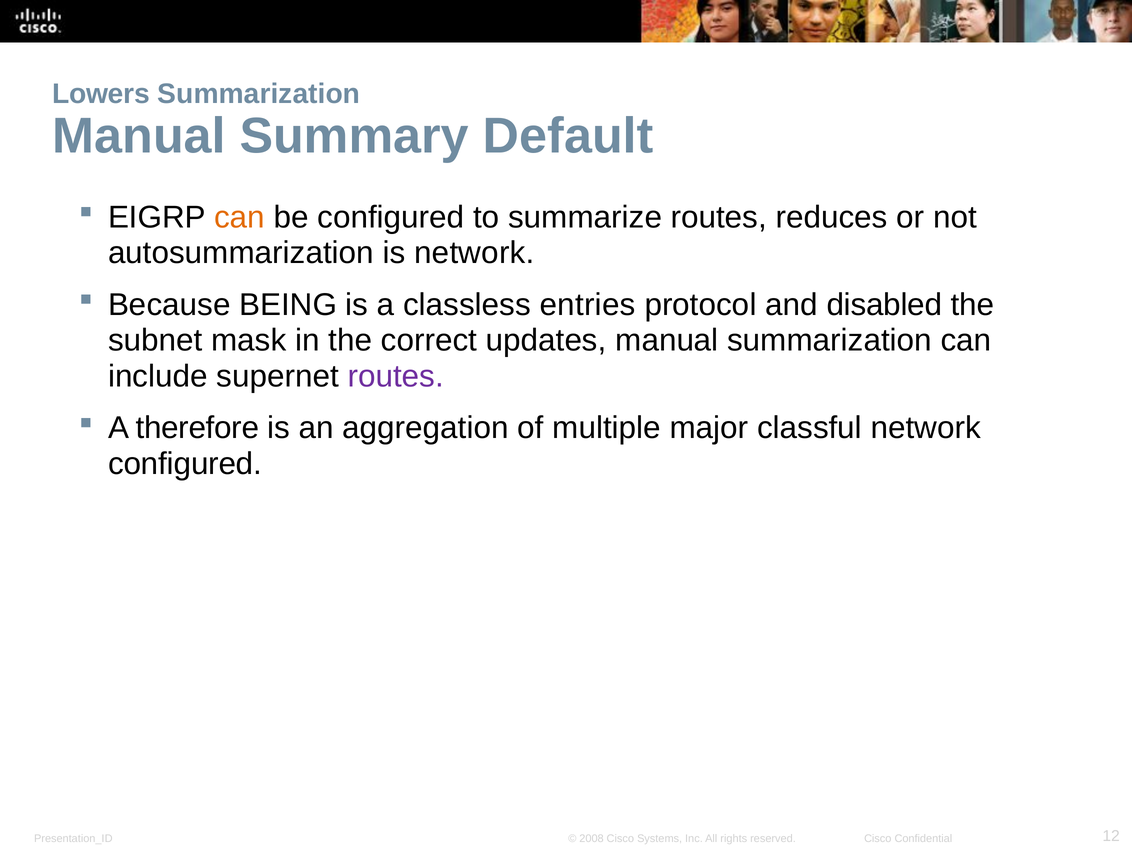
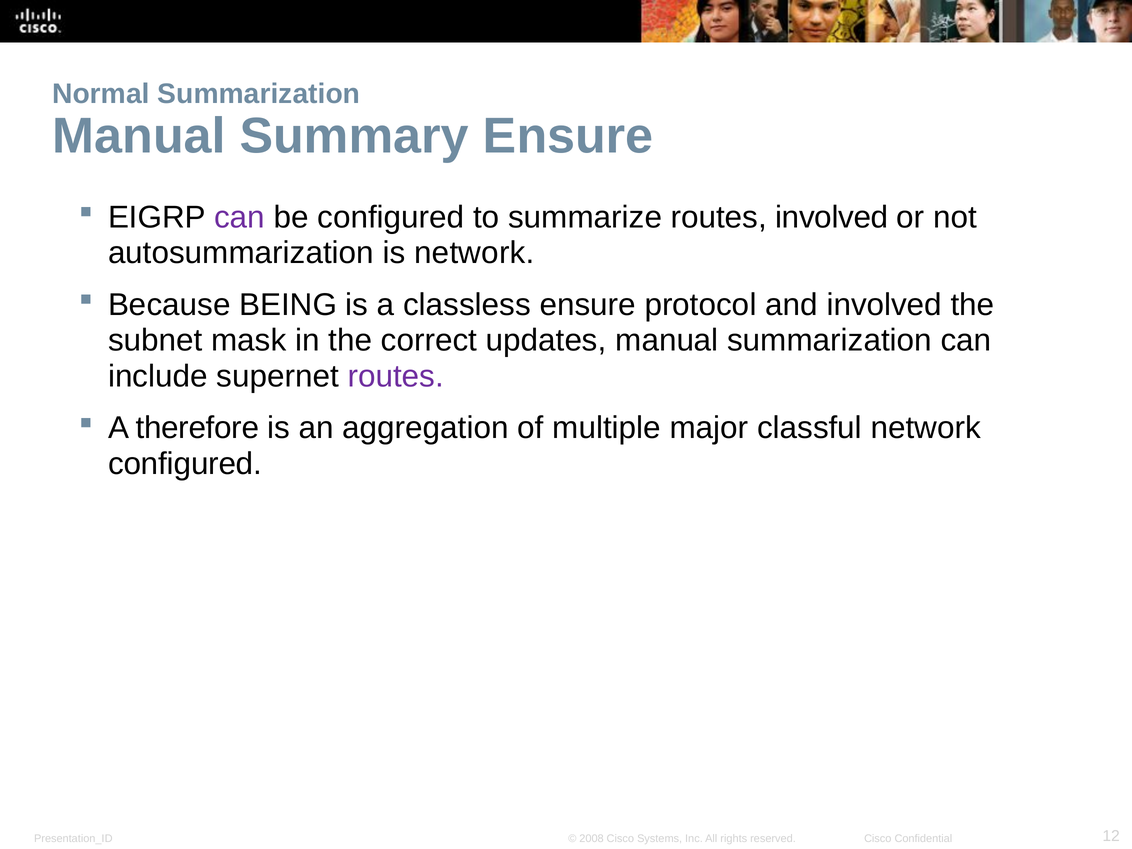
Lowers: Lowers -> Normal
Summary Default: Default -> Ensure
can at (240, 217) colour: orange -> purple
routes reduces: reduces -> involved
classless entries: entries -> ensure
and disabled: disabled -> involved
